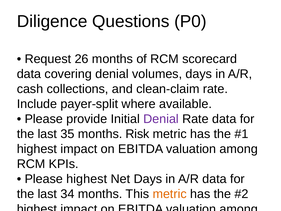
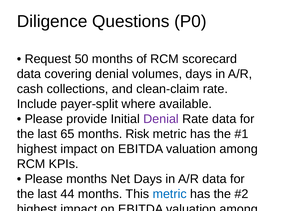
26: 26 -> 50
35: 35 -> 65
Please highest: highest -> months
34: 34 -> 44
metric at (170, 194) colour: orange -> blue
